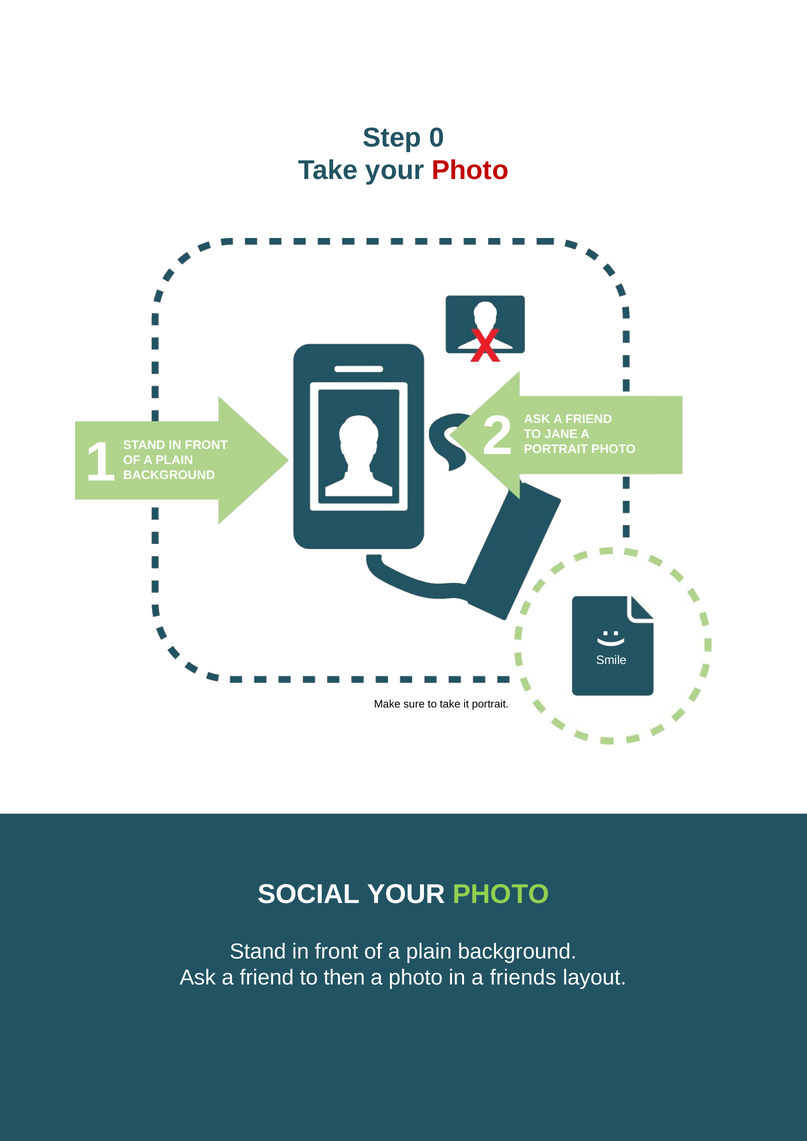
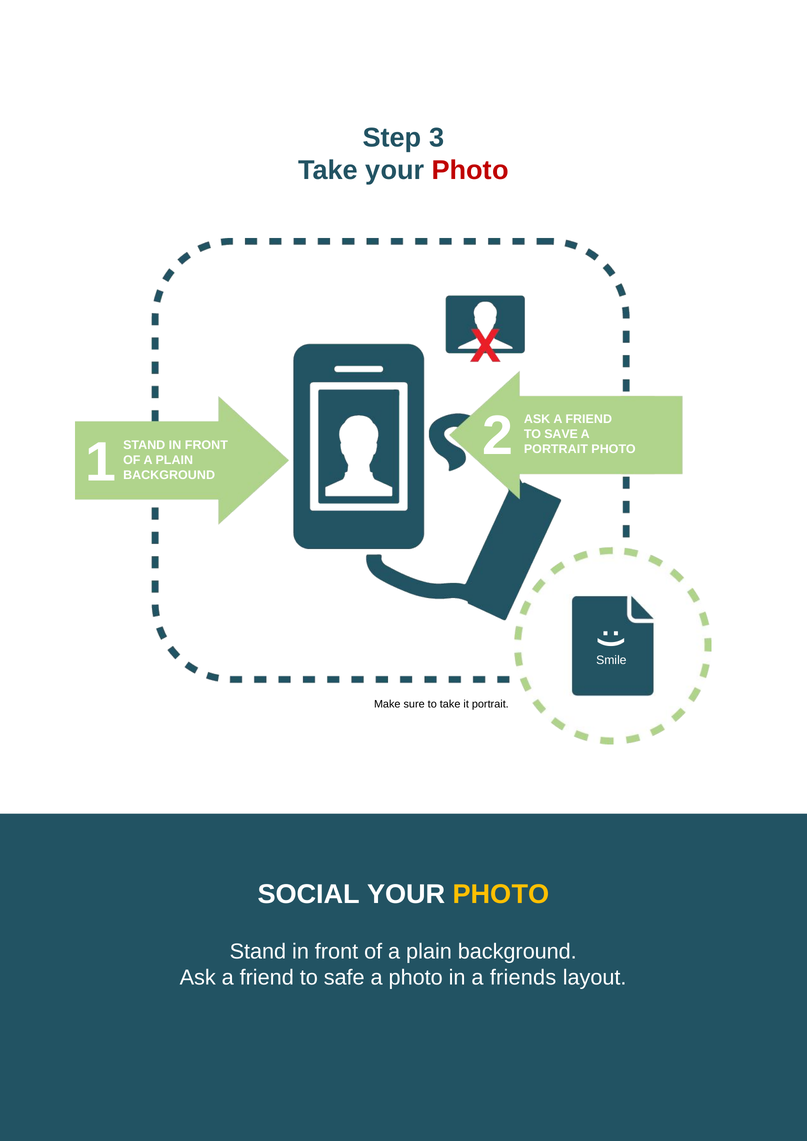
0: 0 -> 3
JANE: JANE -> SAVE
PHOTO at (501, 895) colour: light green -> yellow
then: then -> safe
